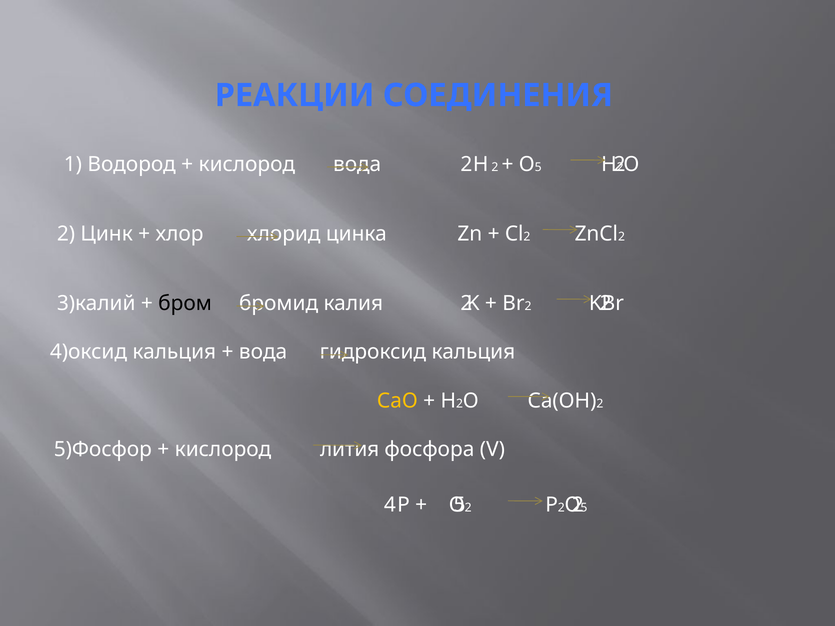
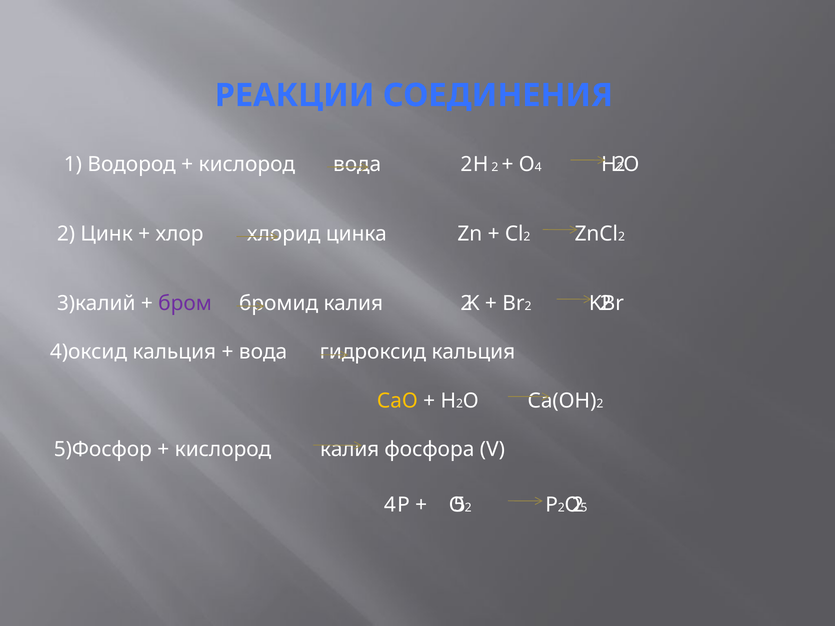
5 at (538, 167): 5 -> 4
бром colour: black -> purple
кислород лития: лития -> калия
